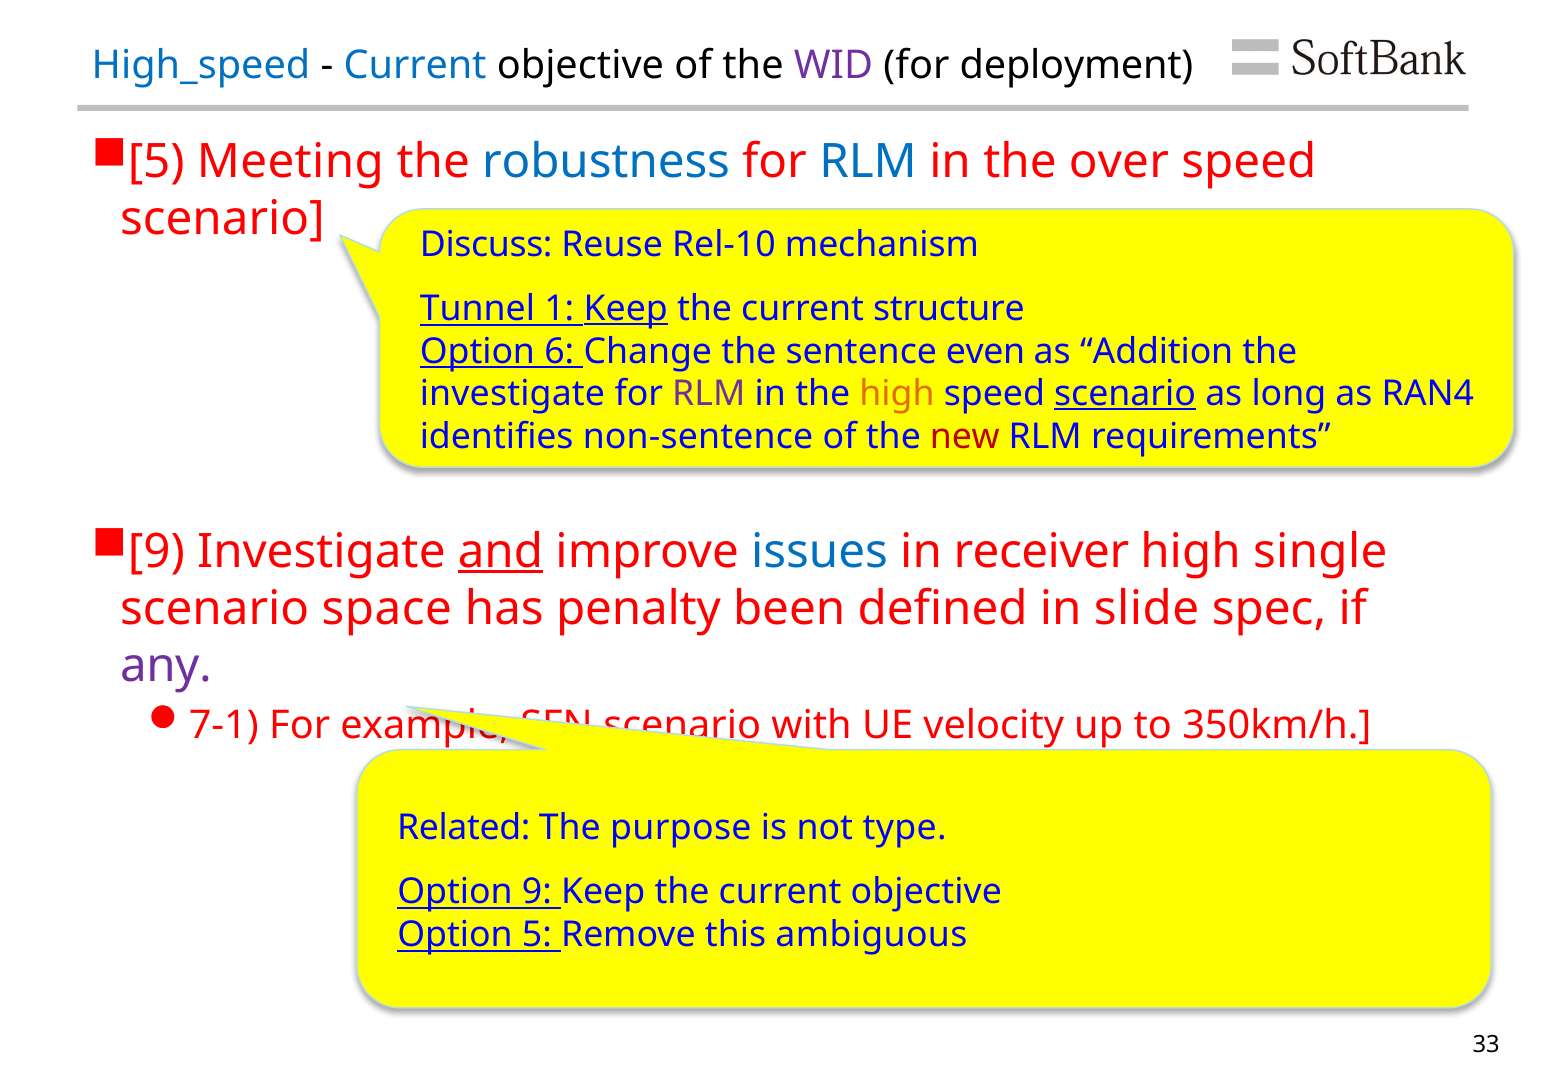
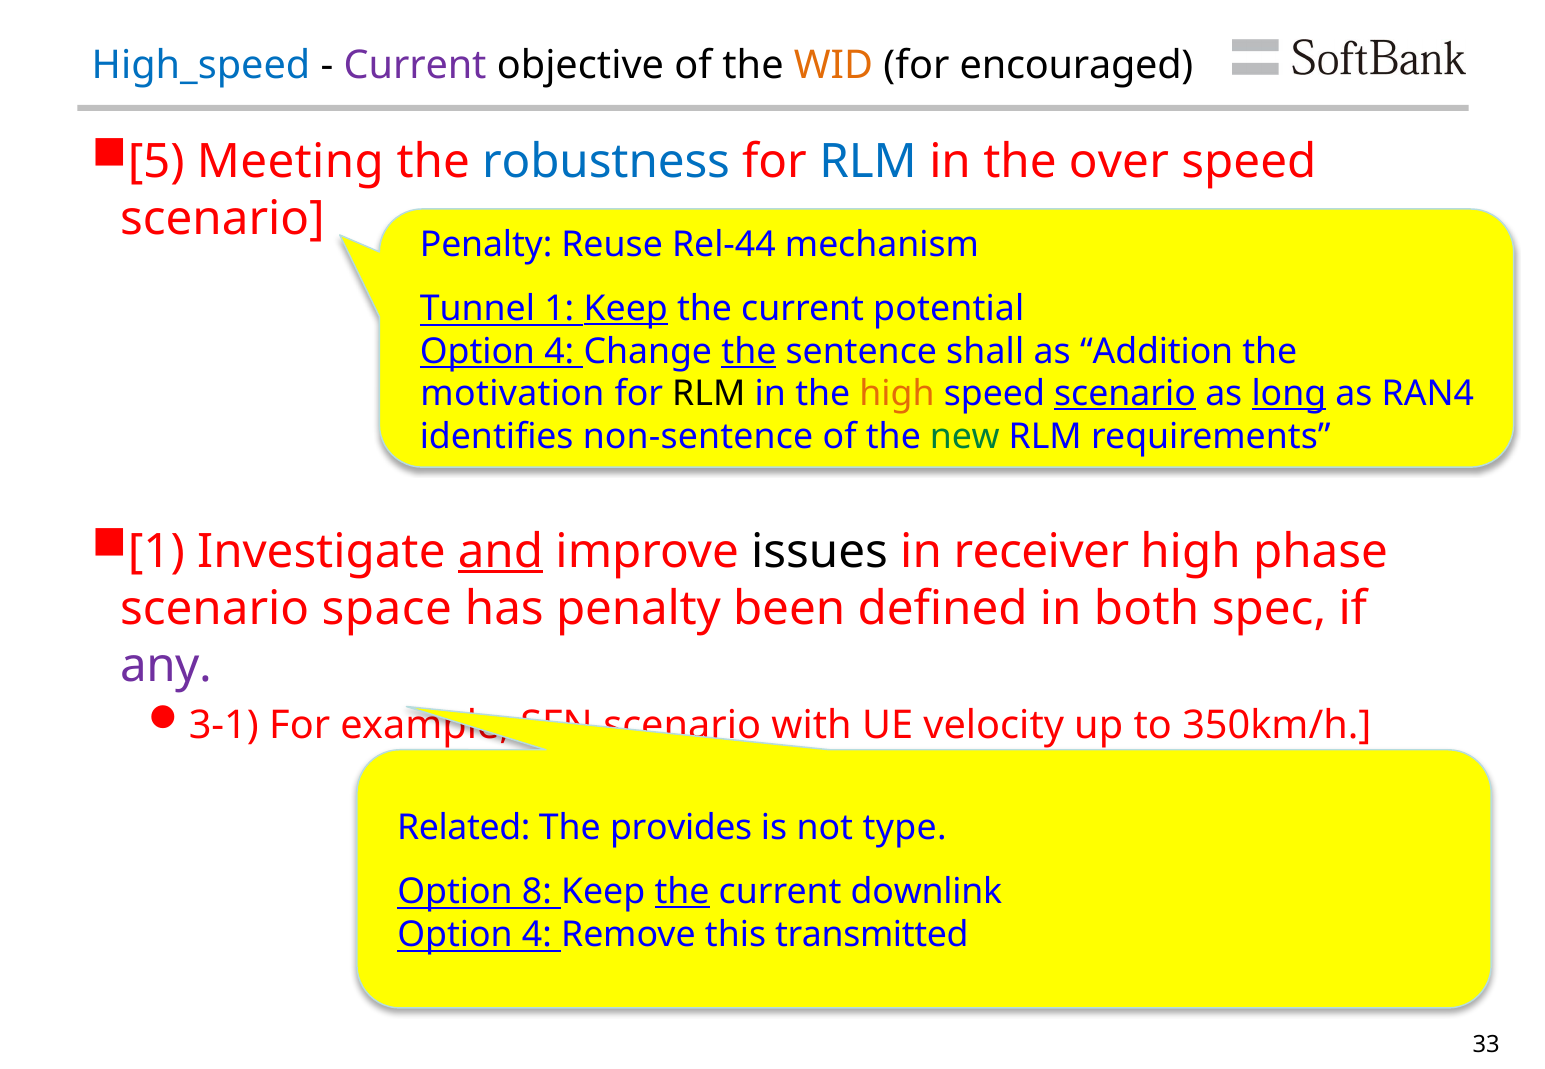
Current at (415, 65) colour: blue -> purple
WID colour: purple -> orange
deployment: deployment -> encouraged
Discuss at (486, 244): Discuss -> Penalty
Rel-10: Rel-10 -> Rel-44
structure: structure -> potential
6 at (559, 351): 6 -> 4
the at (749, 351) underline: none -> present
even: even -> shall
investigate at (512, 394): investigate -> motivation
RLM at (709, 394) colour: purple -> black
long underline: none -> present
new colour: red -> green
9 at (156, 552): 9 -> 1
issues colour: blue -> black
single: single -> phase
slide: slide -> both
7-1: 7-1 -> 3-1
purpose: purpose -> provides
Option 9: 9 -> 8
the at (682, 893) underline: none -> present
objective at (926, 893): objective -> downlink
5 at (537, 935): 5 -> 4
ambiguous: ambiguous -> transmitted
